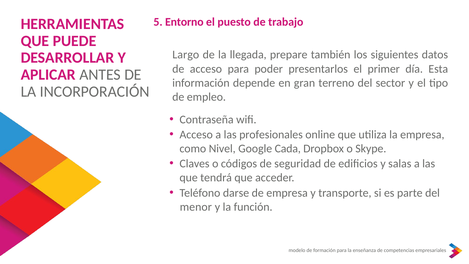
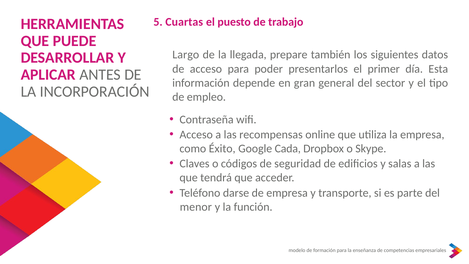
Entorno: Entorno -> Cuartas
terreno: terreno -> general
profesionales: profesionales -> recompensas
Nivel: Nivel -> Éxito
